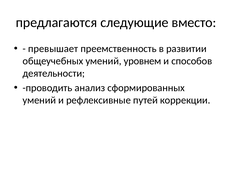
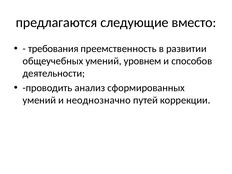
превышает: превышает -> требования
рефлексивные: рефлексивные -> неоднозначно
